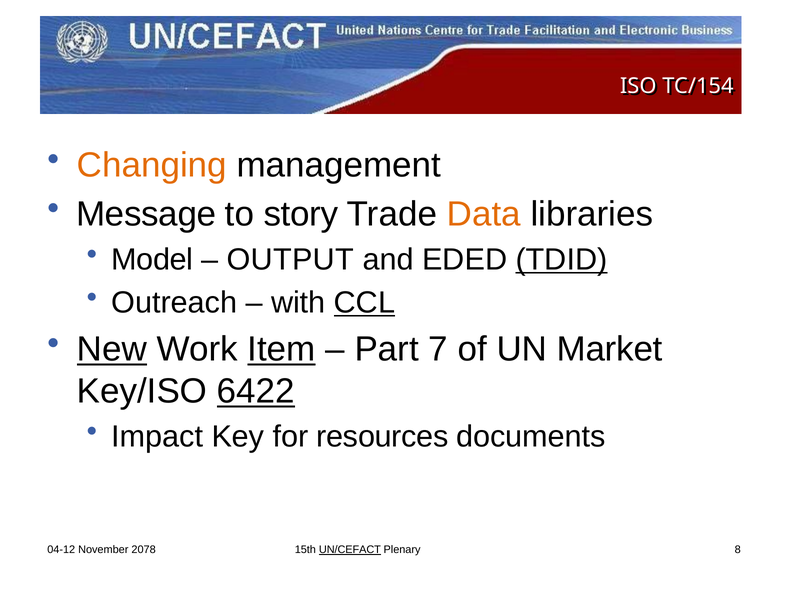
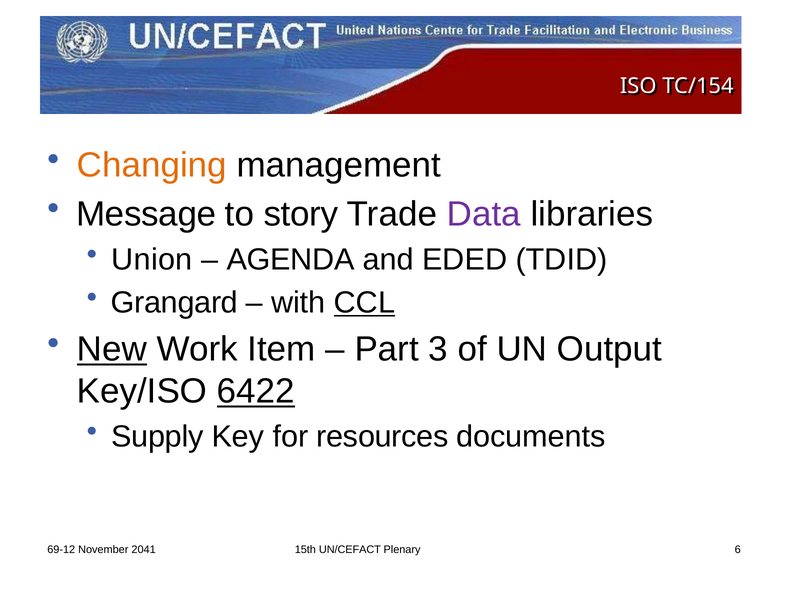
Data colour: orange -> purple
Model: Model -> Union
OUTPUT: OUTPUT -> AGENDA
TDID underline: present -> none
Outreach: Outreach -> Grangard
Item underline: present -> none
7: 7 -> 3
Market: Market -> Output
Impact: Impact -> Supply
04-12: 04-12 -> 69-12
2078: 2078 -> 2041
UN/CEFACT underline: present -> none
8: 8 -> 6
